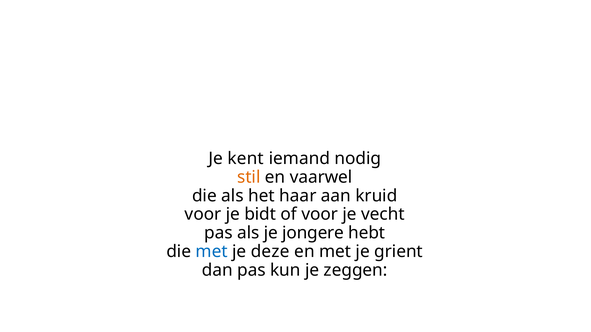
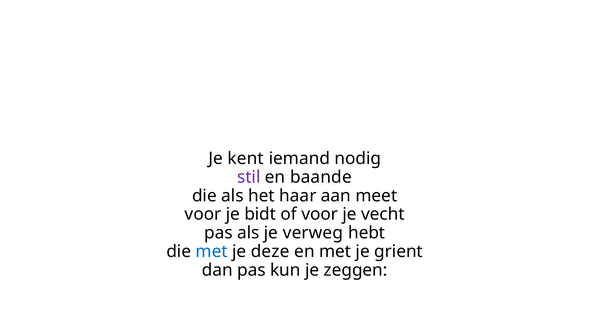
stil colour: orange -> purple
vaarwel: vaarwel -> baande
kruid: kruid -> meet
jongere: jongere -> verweg
